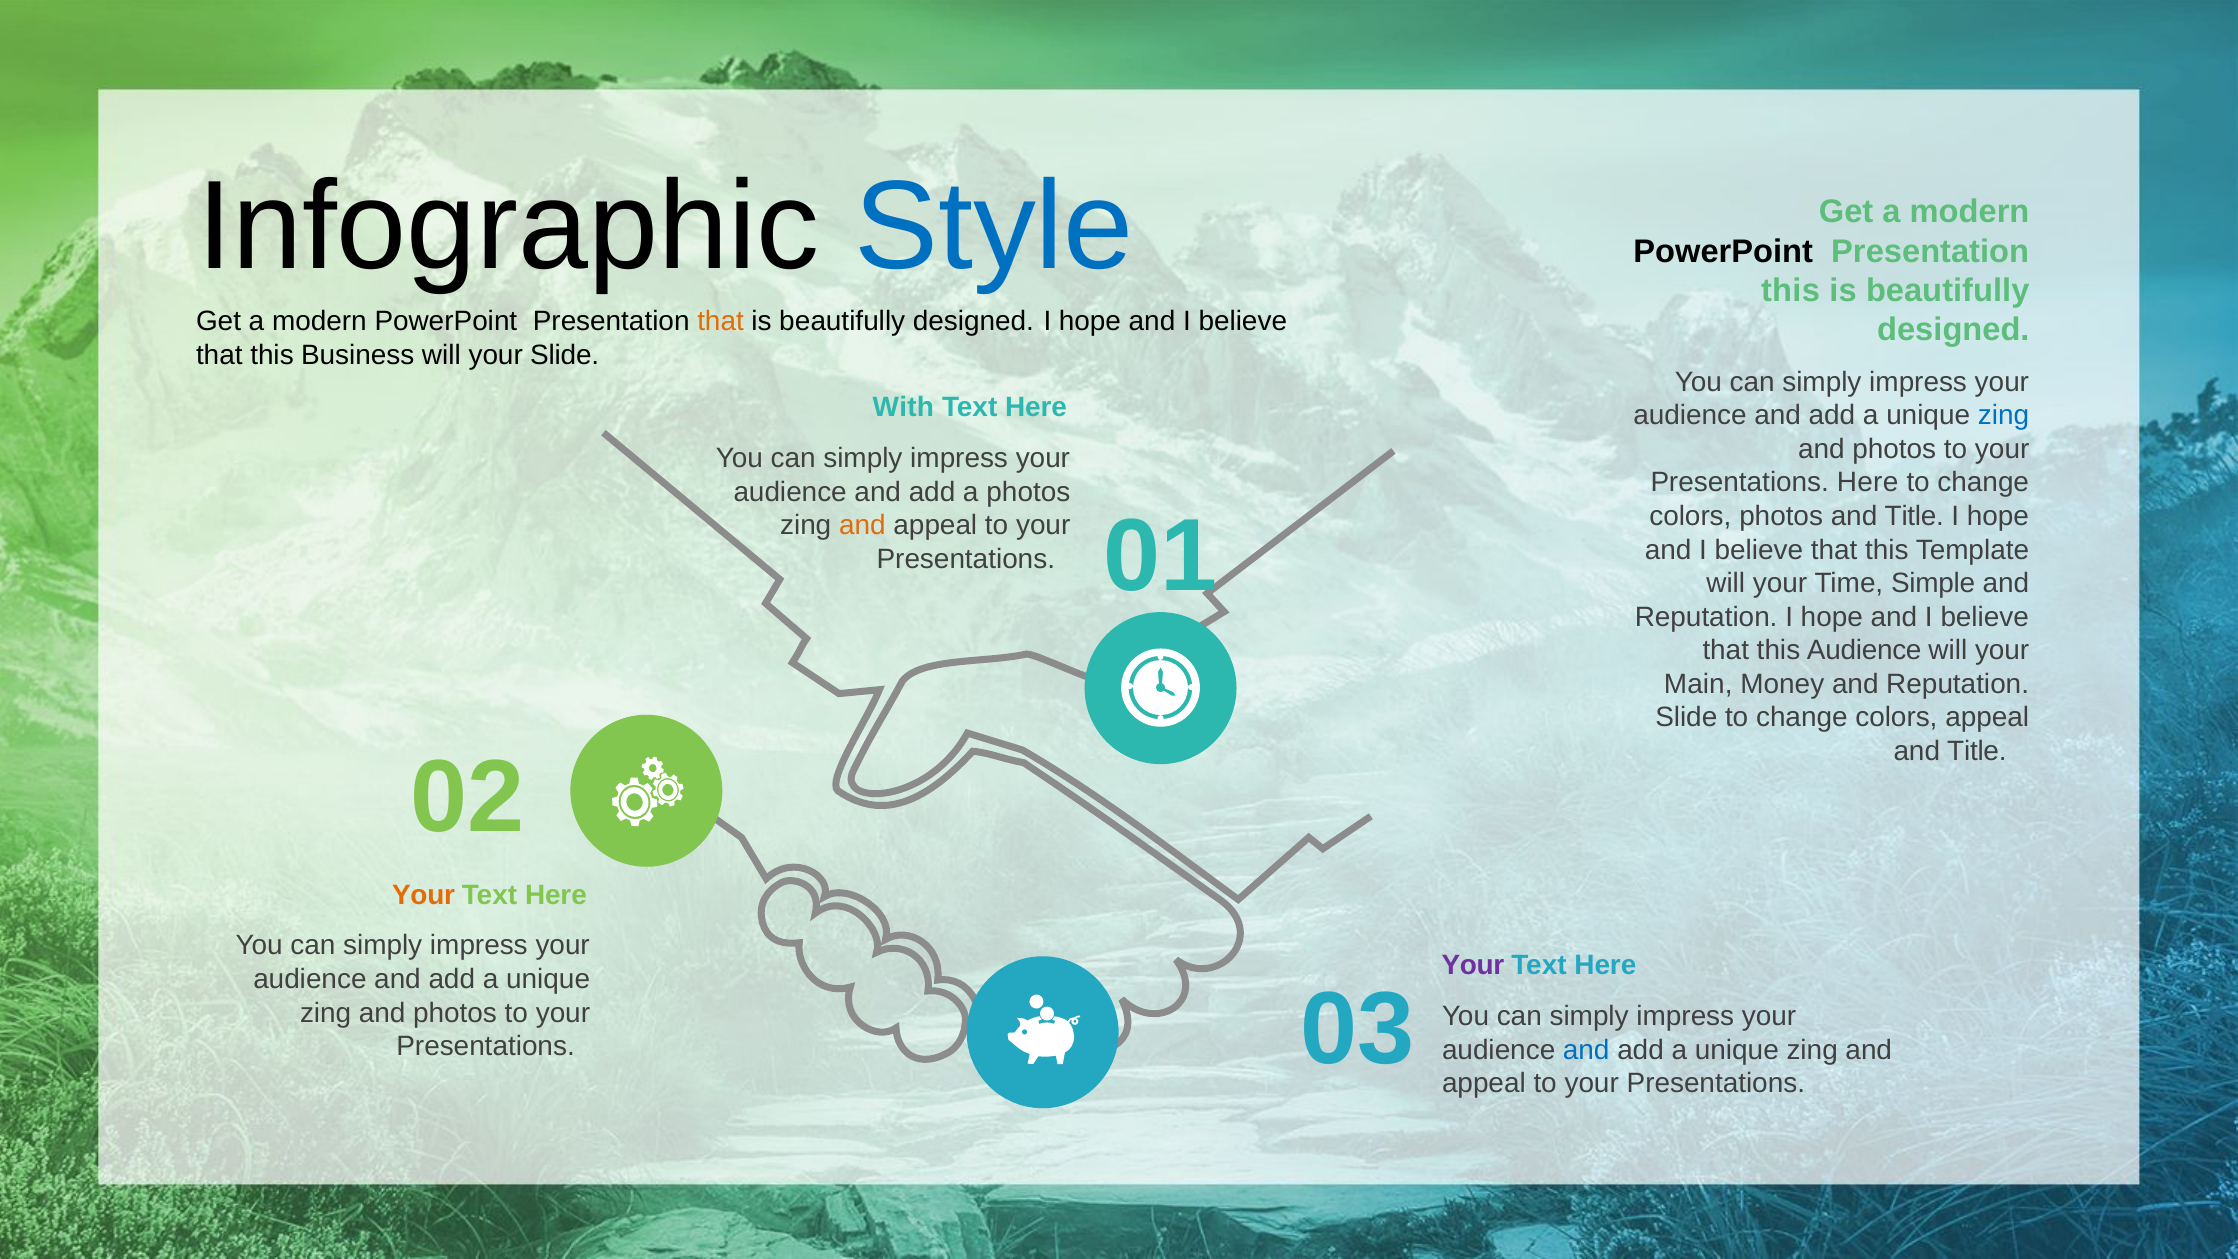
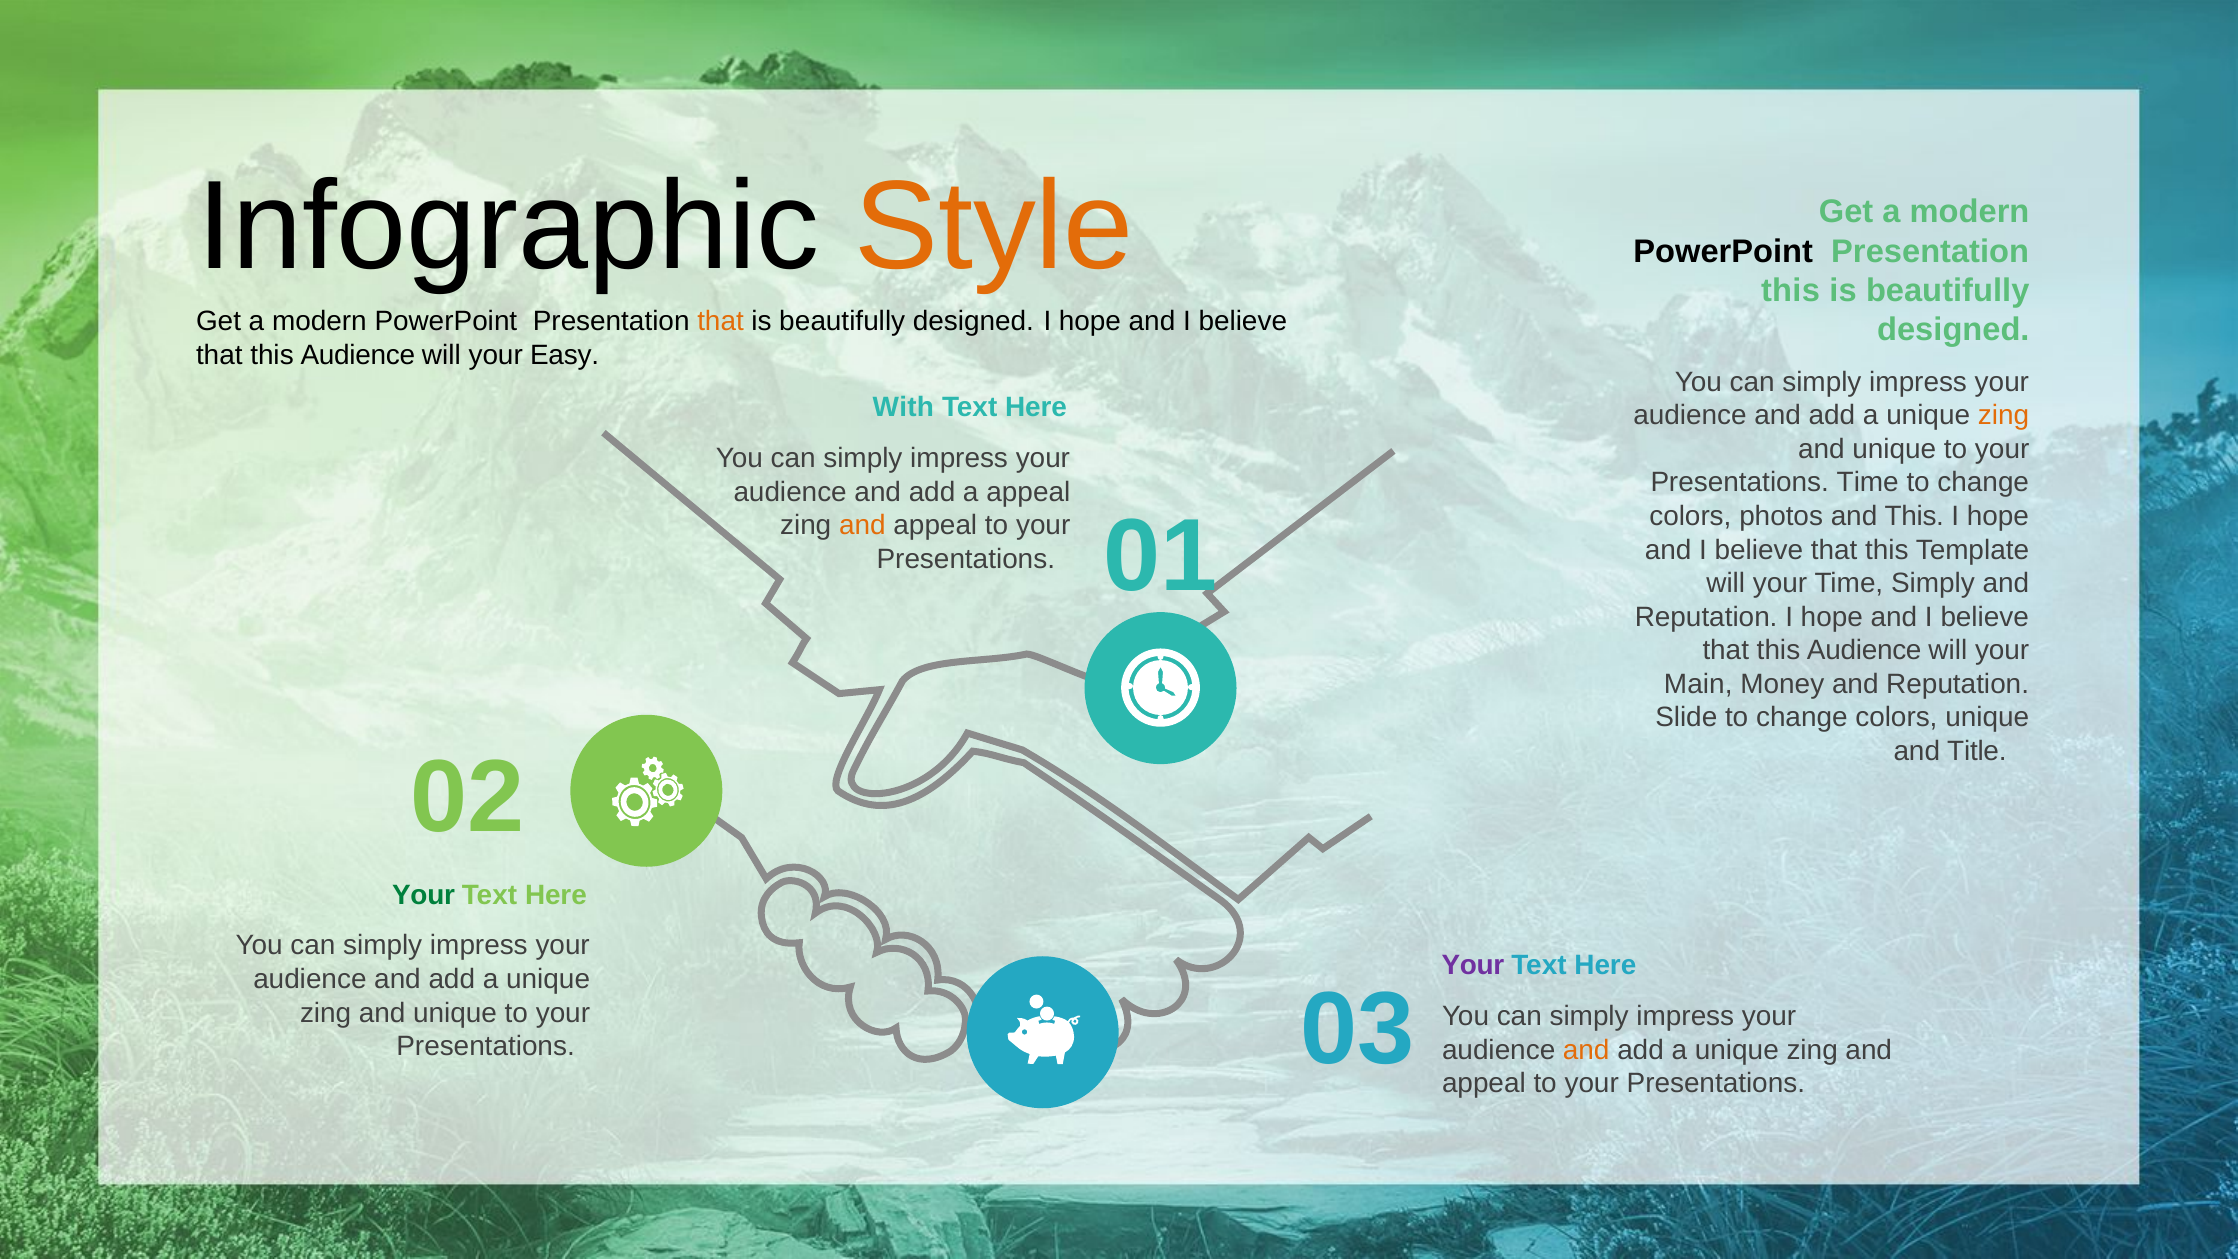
Style colour: blue -> orange
Business at (358, 355): Business -> Audience
your Slide: Slide -> Easy
zing at (2004, 416) colour: blue -> orange
photos at (1894, 449): photos -> unique
Presentations Here: Here -> Time
a photos: photos -> appeal
photos and Title: Title -> This
Time Simple: Simple -> Simply
colors appeal: appeal -> unique
Your at (424, 895) colour: orange -> green
photos at (455, 1013): photos -> unique
and at (1586, 1050) colour: blue -> orange
